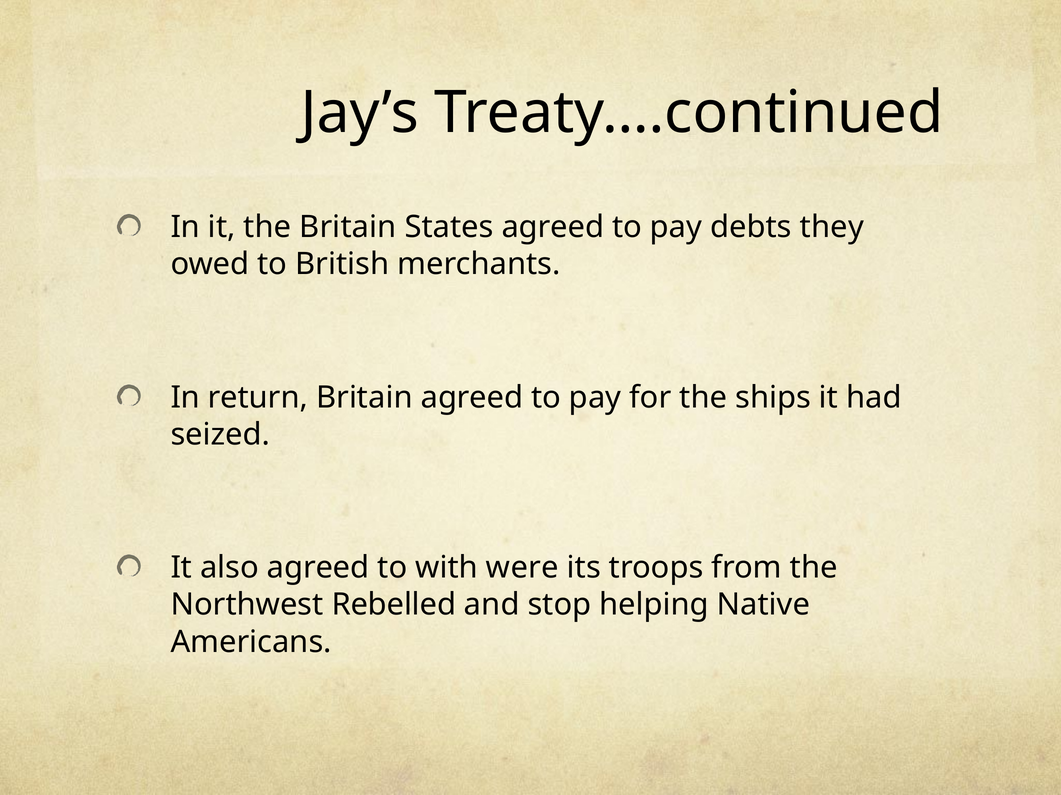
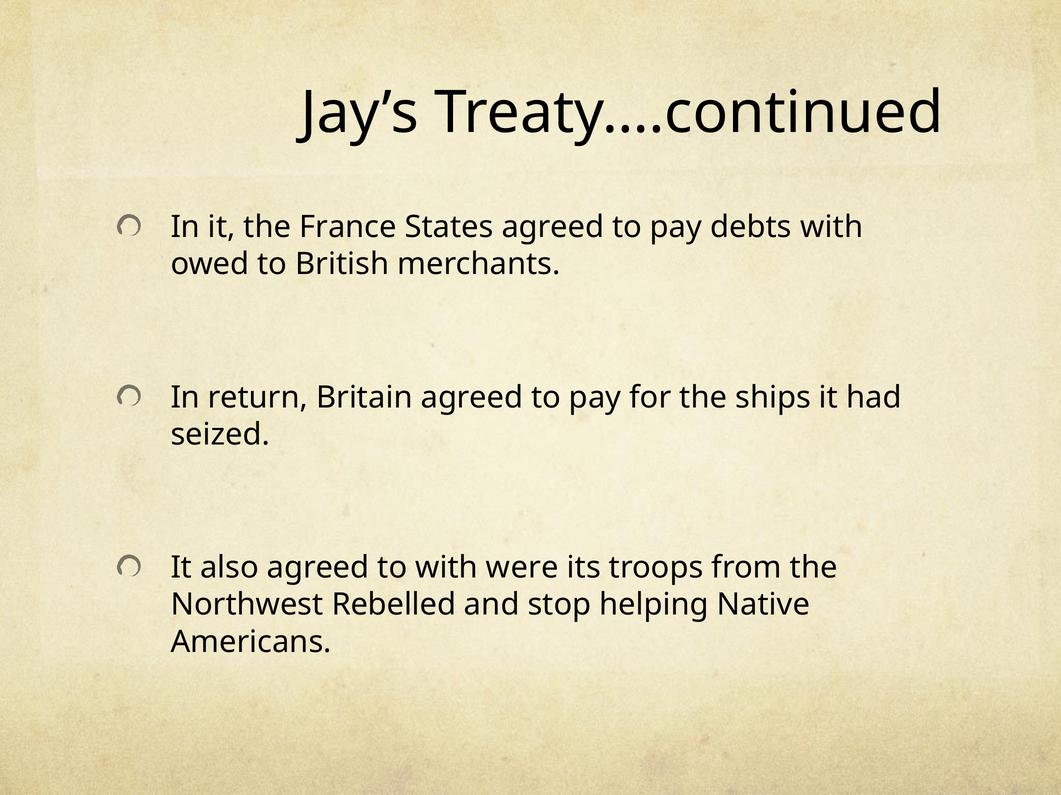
the Britain: Britain -> France
debts they: they -> with
